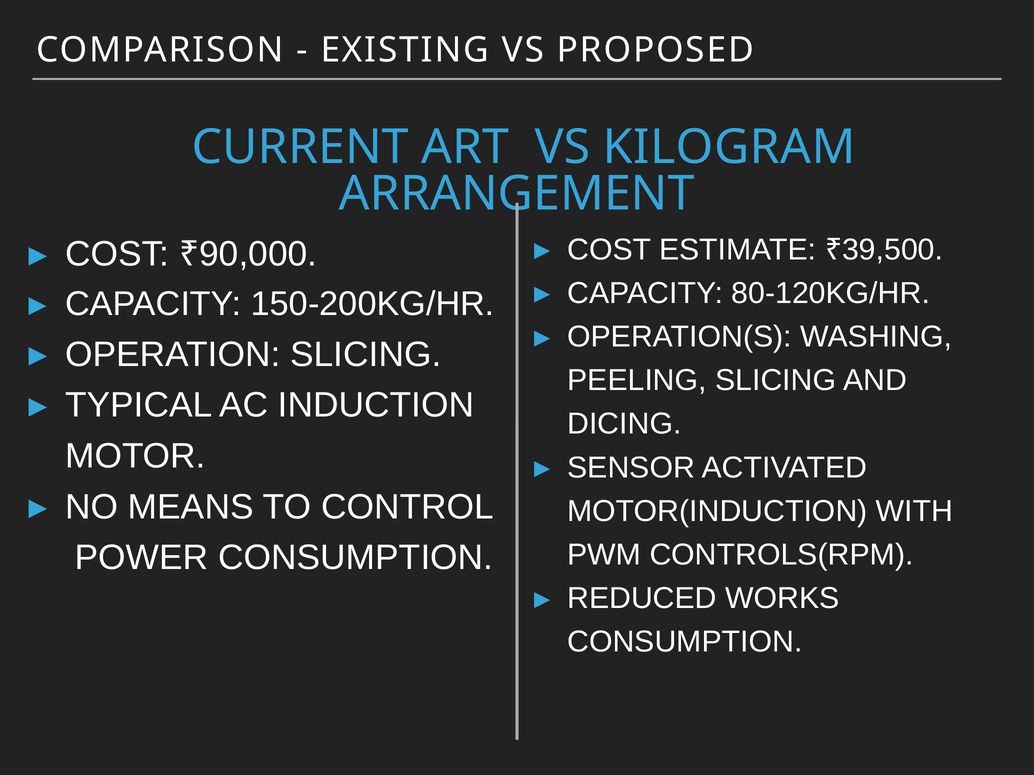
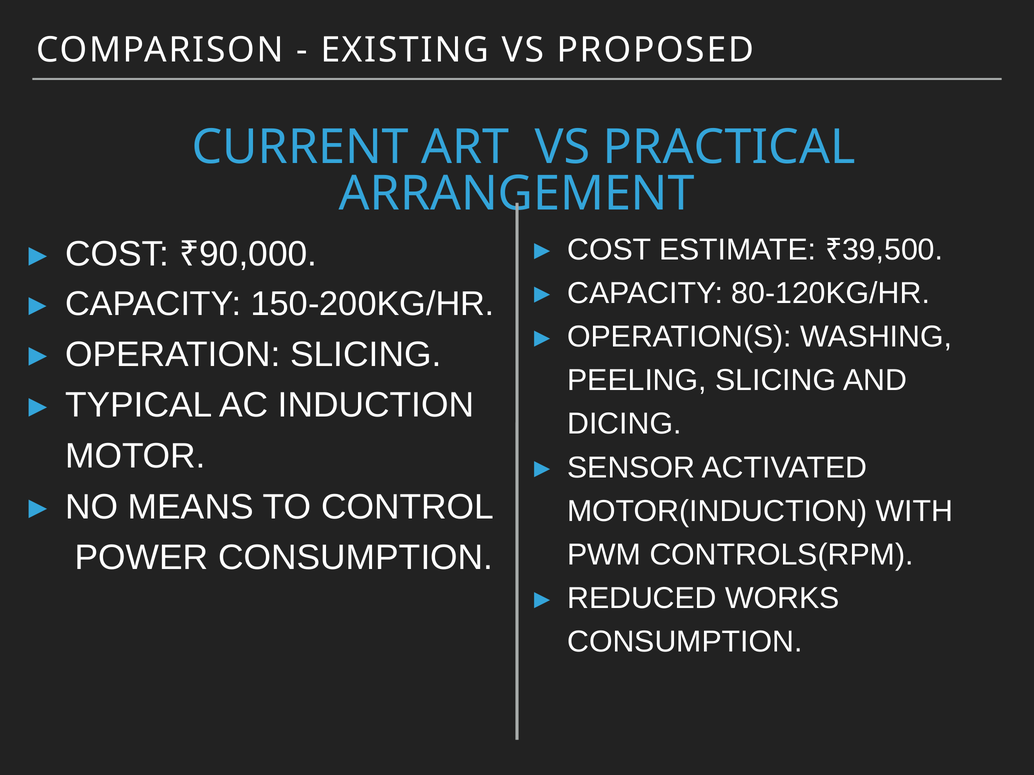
KILOGRAM: KILOGRAM -> PRACTICAL
